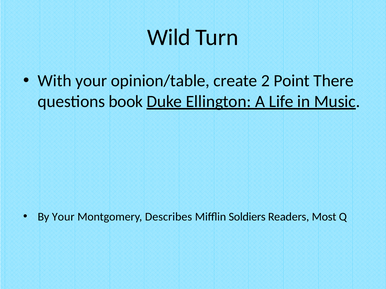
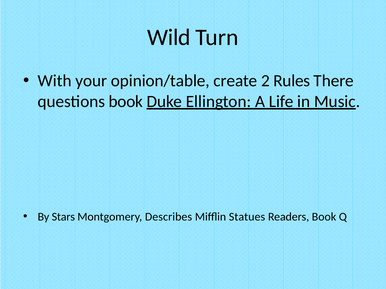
Point: Point -> Rules
By Your: Your -> Stars
Soldiers: Soldiers -> Statues
Readers Most: Most -> Book
